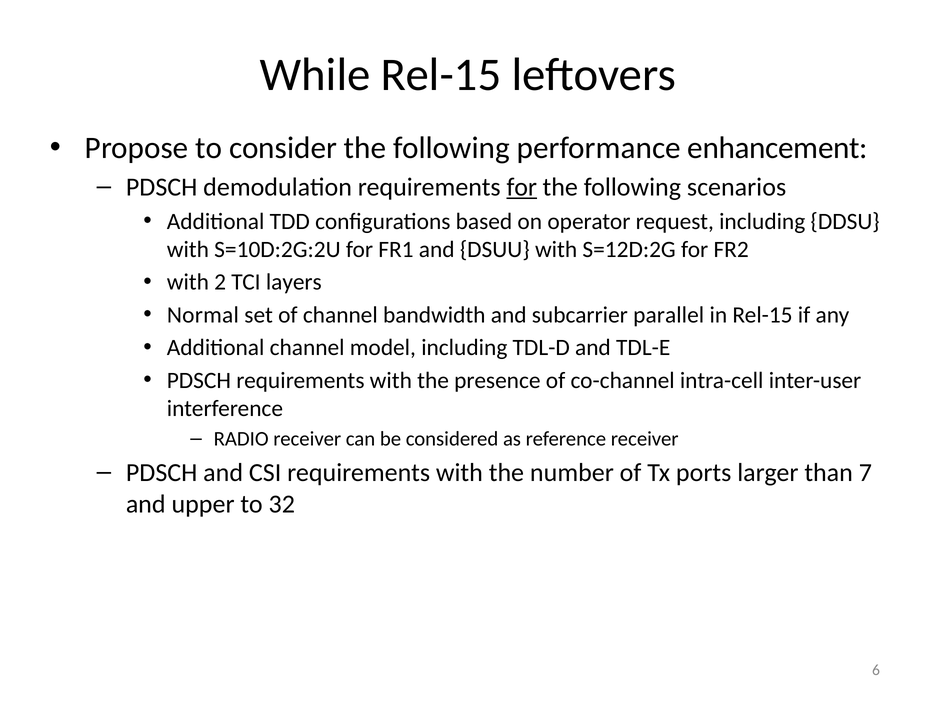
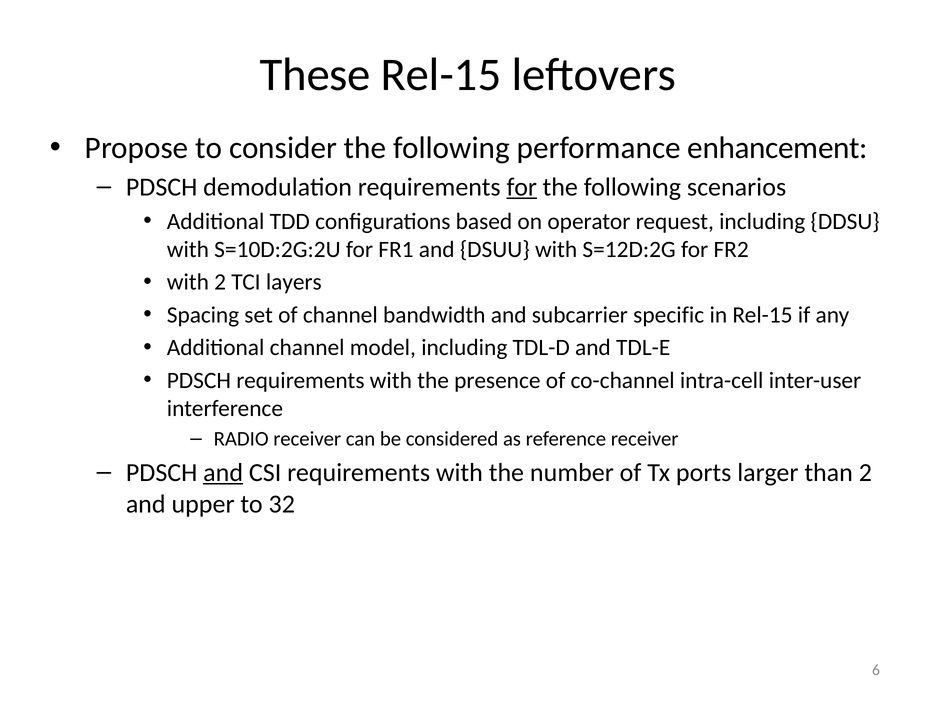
While: While -> These
Normal: Normal -> Spacing
parallel: parallel -> specific
and at (223, 473) underline: none -> present
than 7: 7 -> 2
